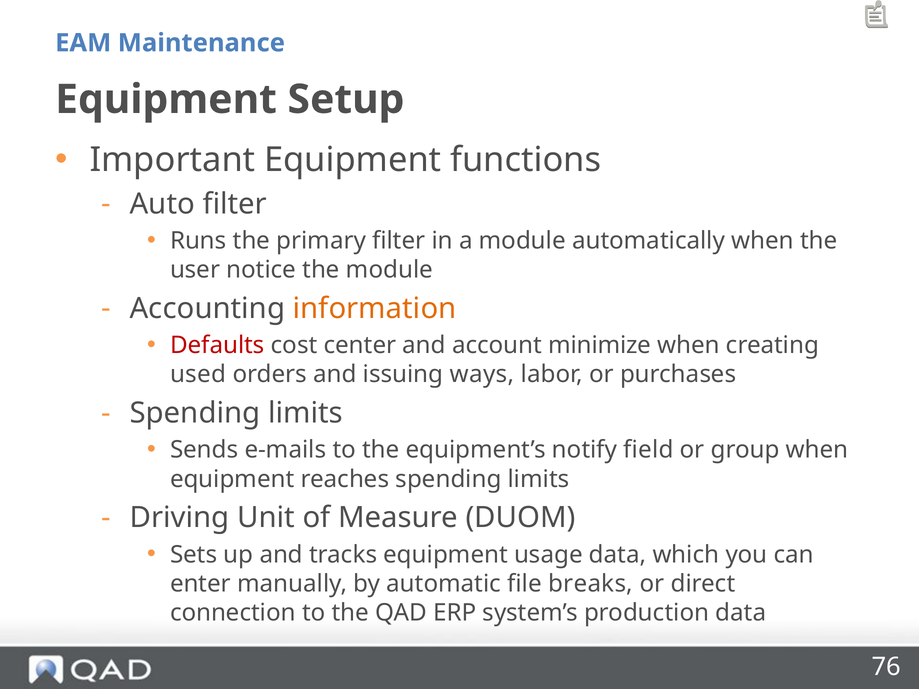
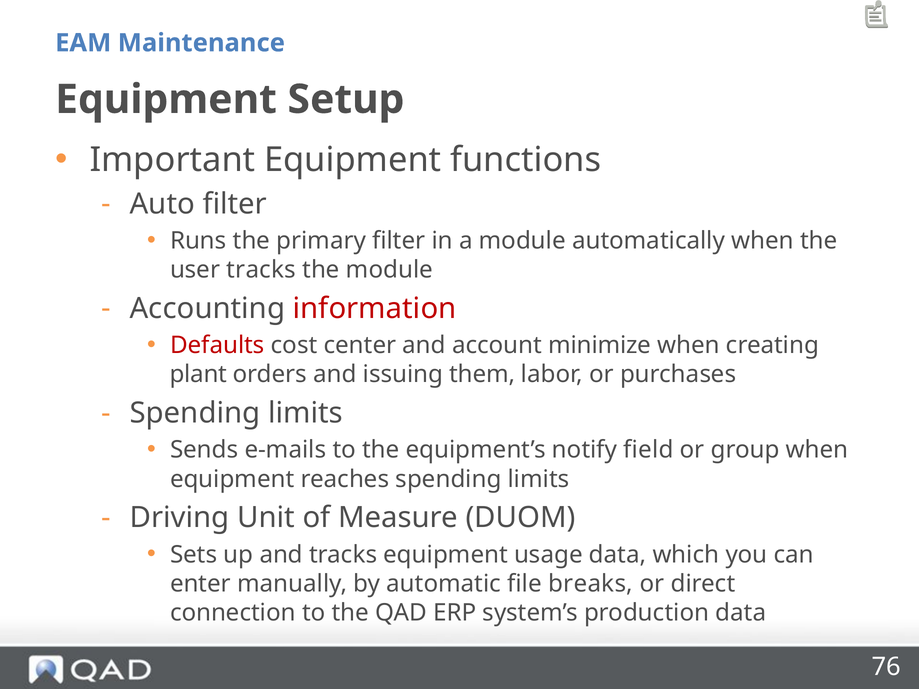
user notice: notice -> tracks
information colour: orange -> red
used: used -> plant
ways: ways -> them
